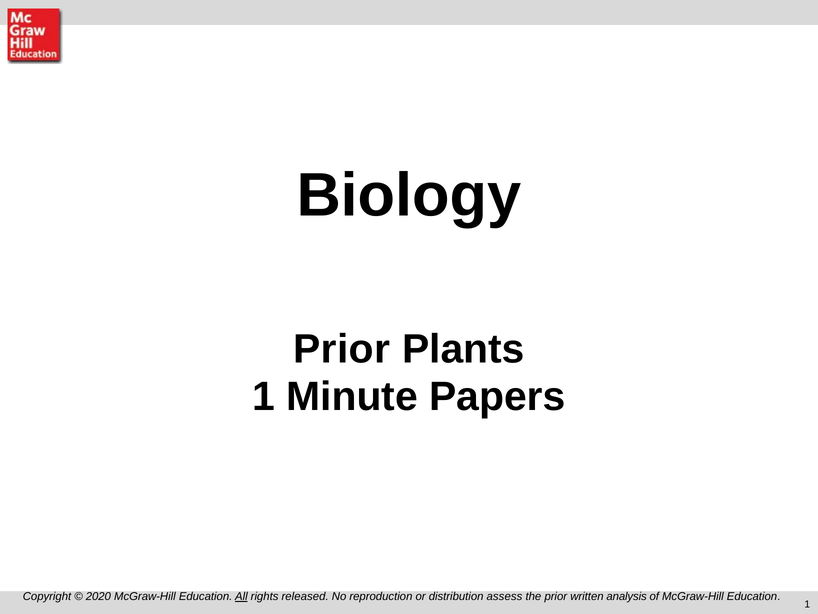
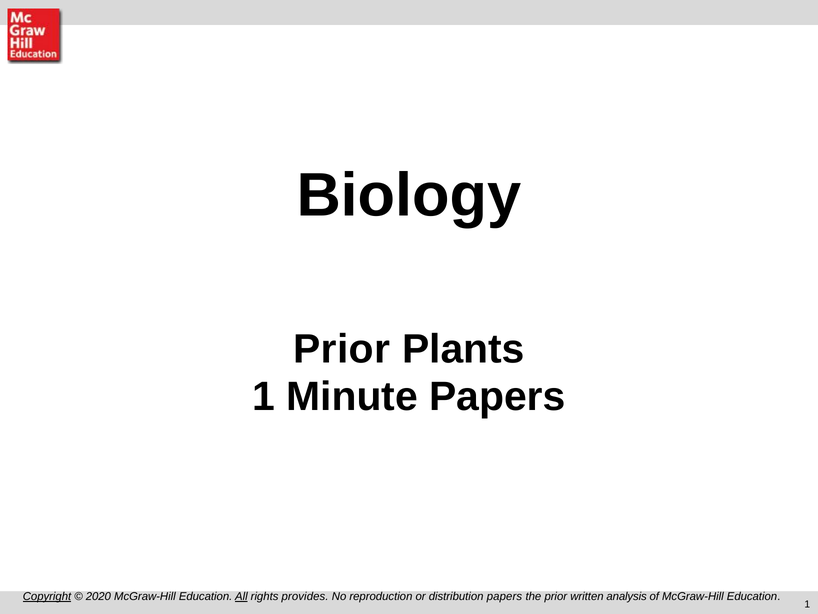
Copyright underline: none -> present
released: released -> provides
distribution assess: assess -> papers
